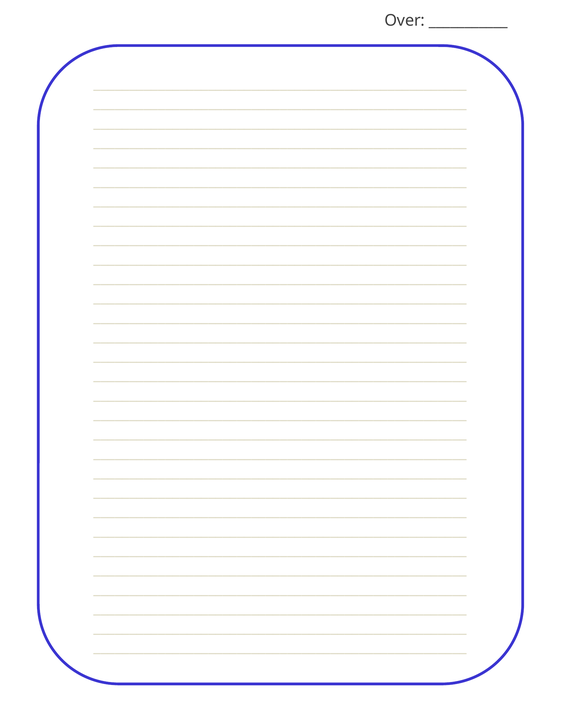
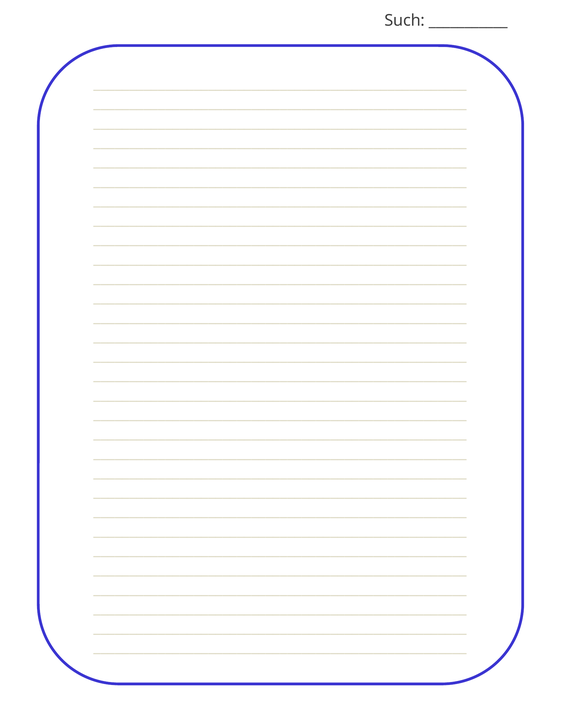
Over: Over -> Such
